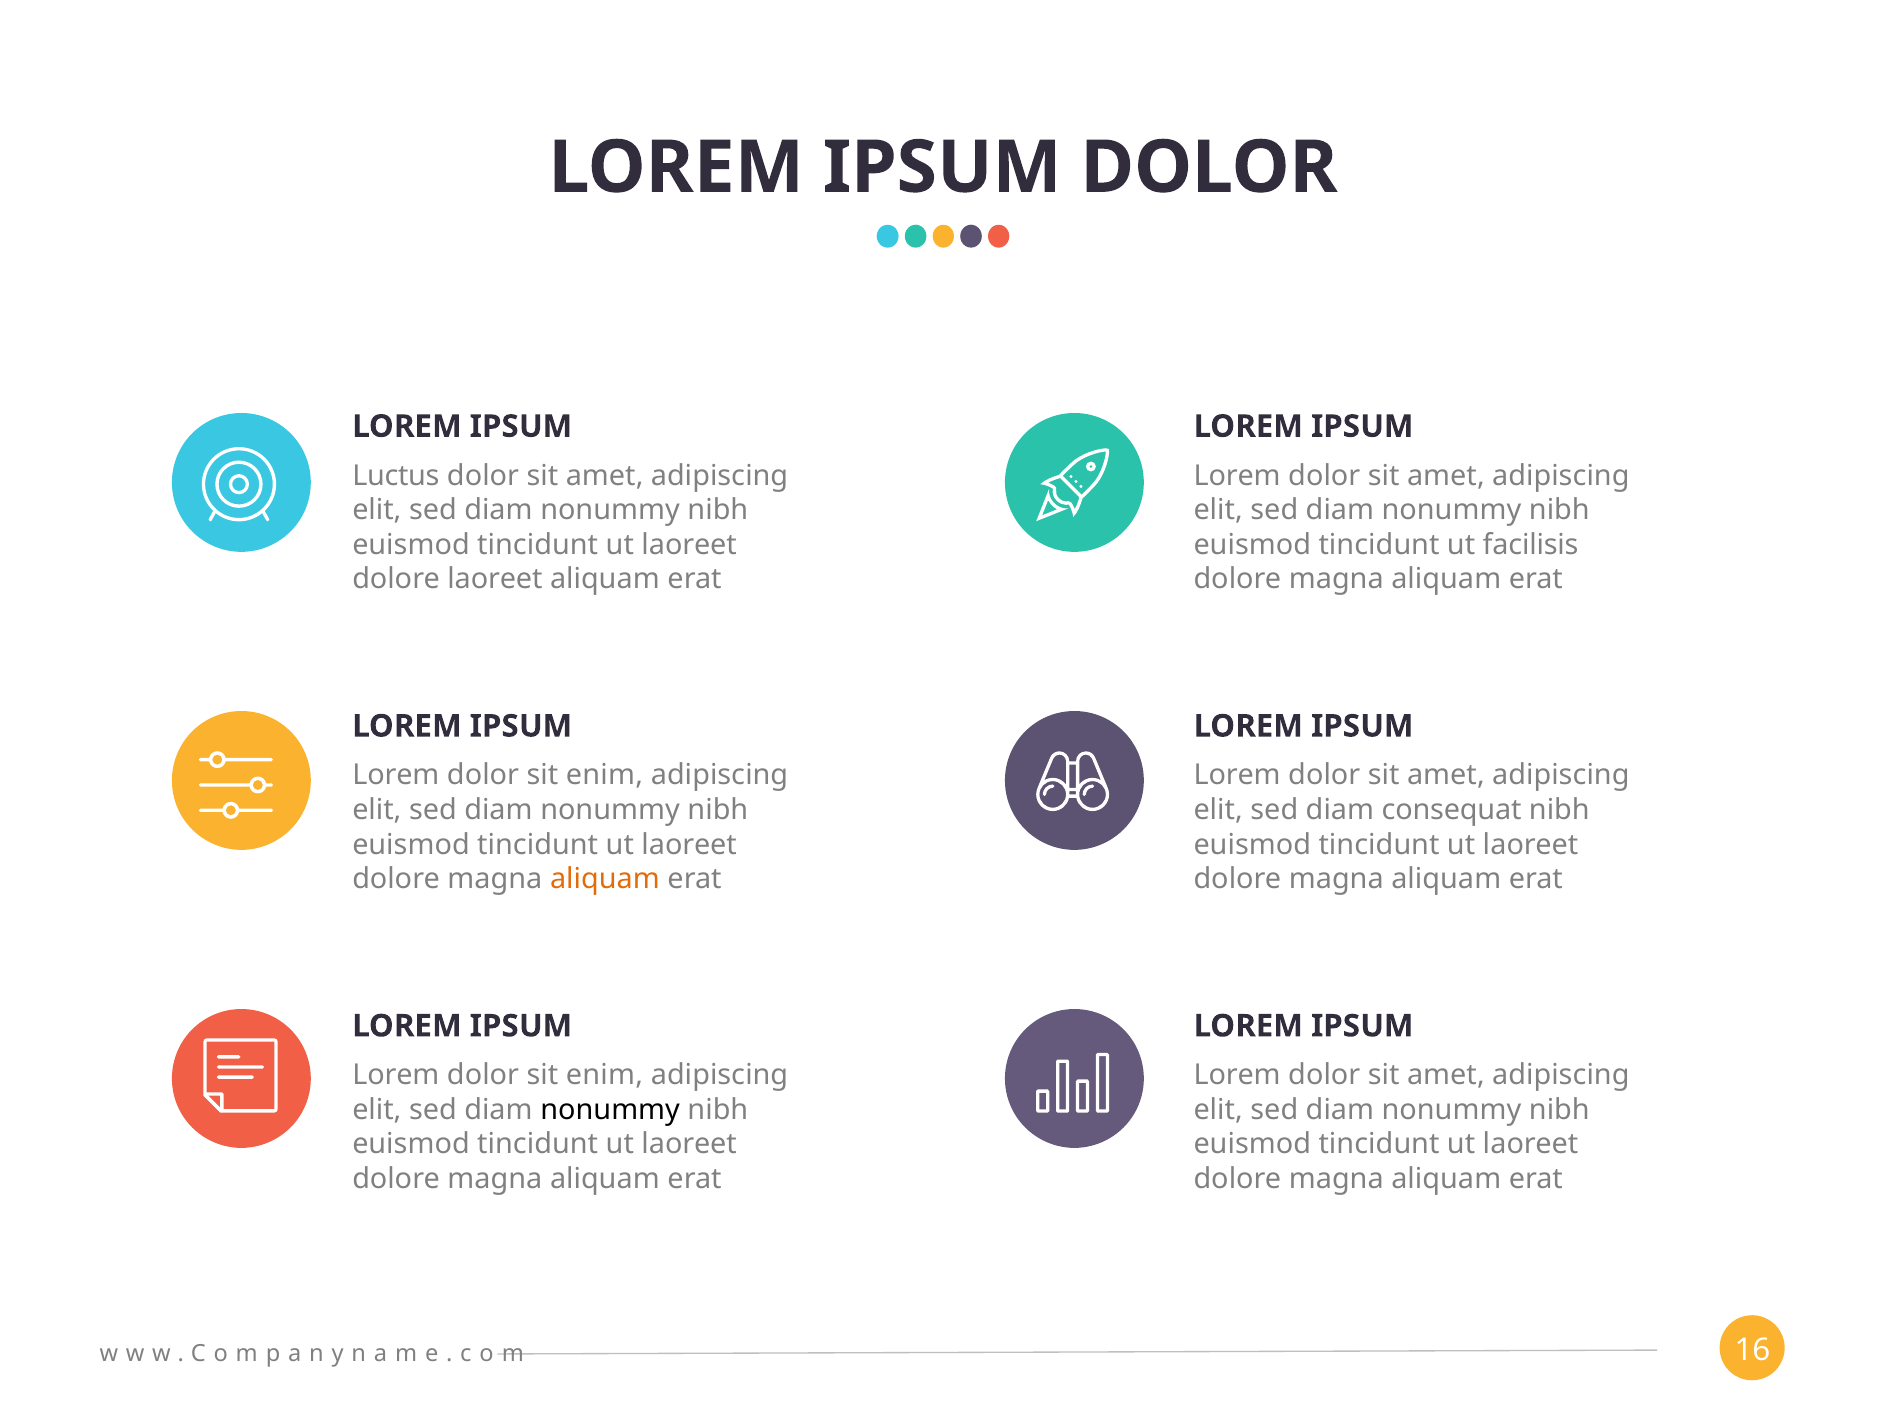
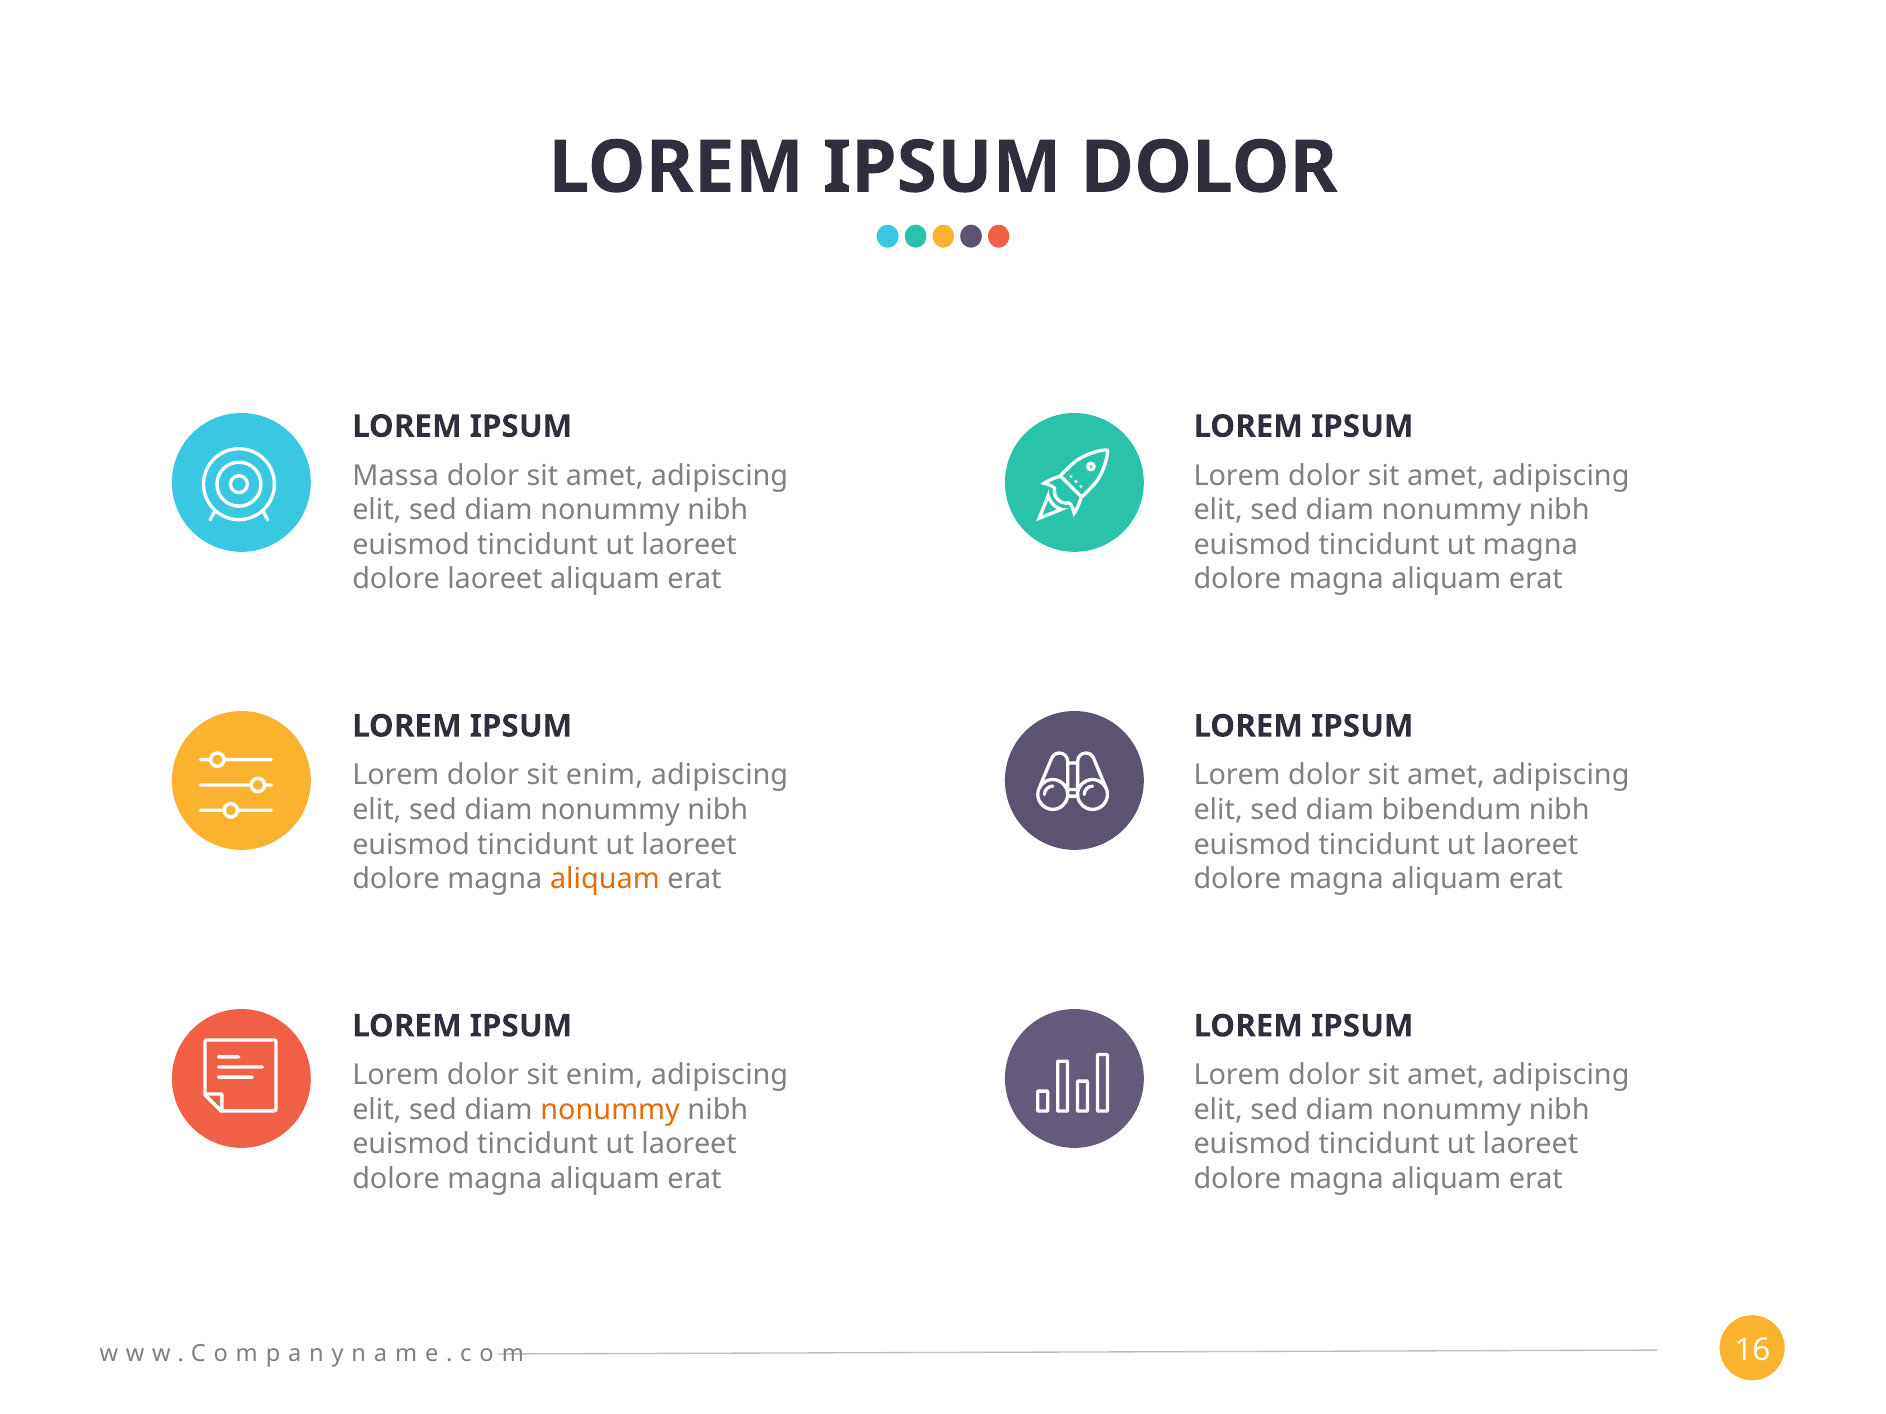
Luctus: Luctus -> Massa
ut facilisis: facilisis -> magna
consequat: consequat -> bibendum
nonummy at (610, 1110) colour: black -> orange
